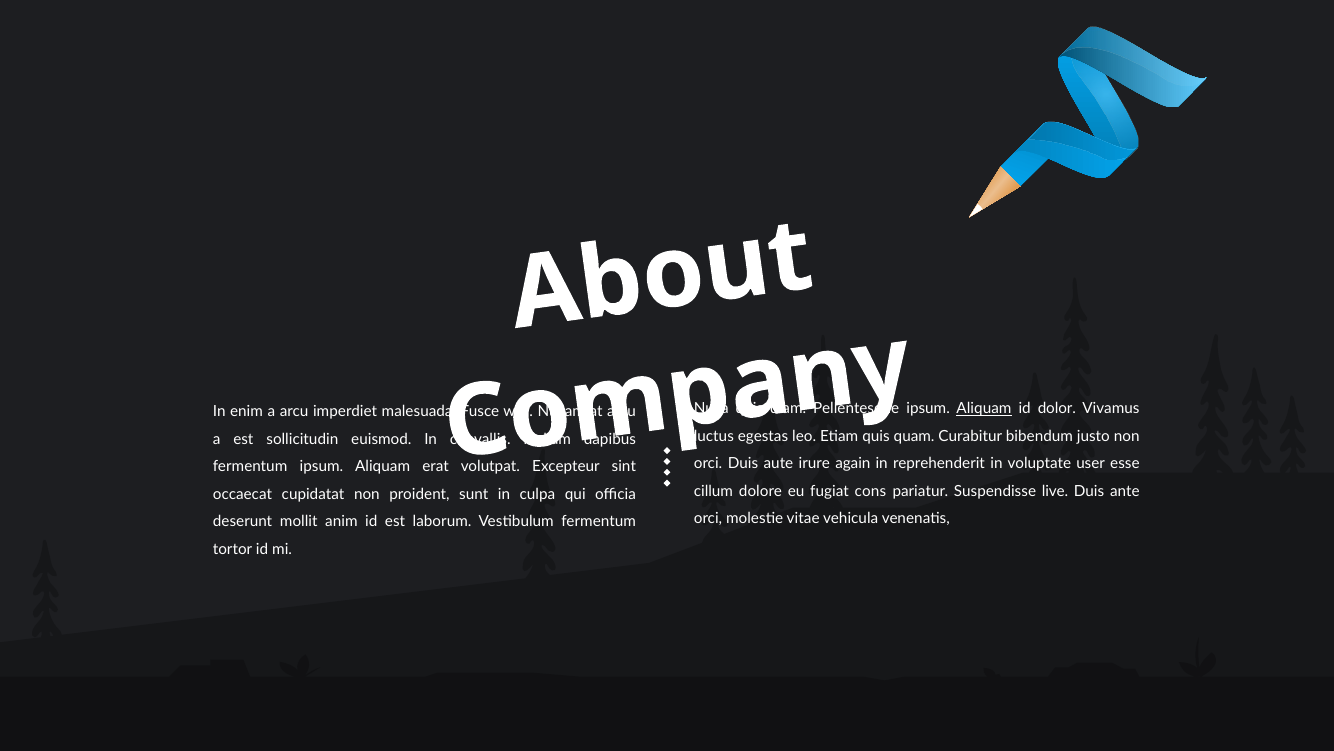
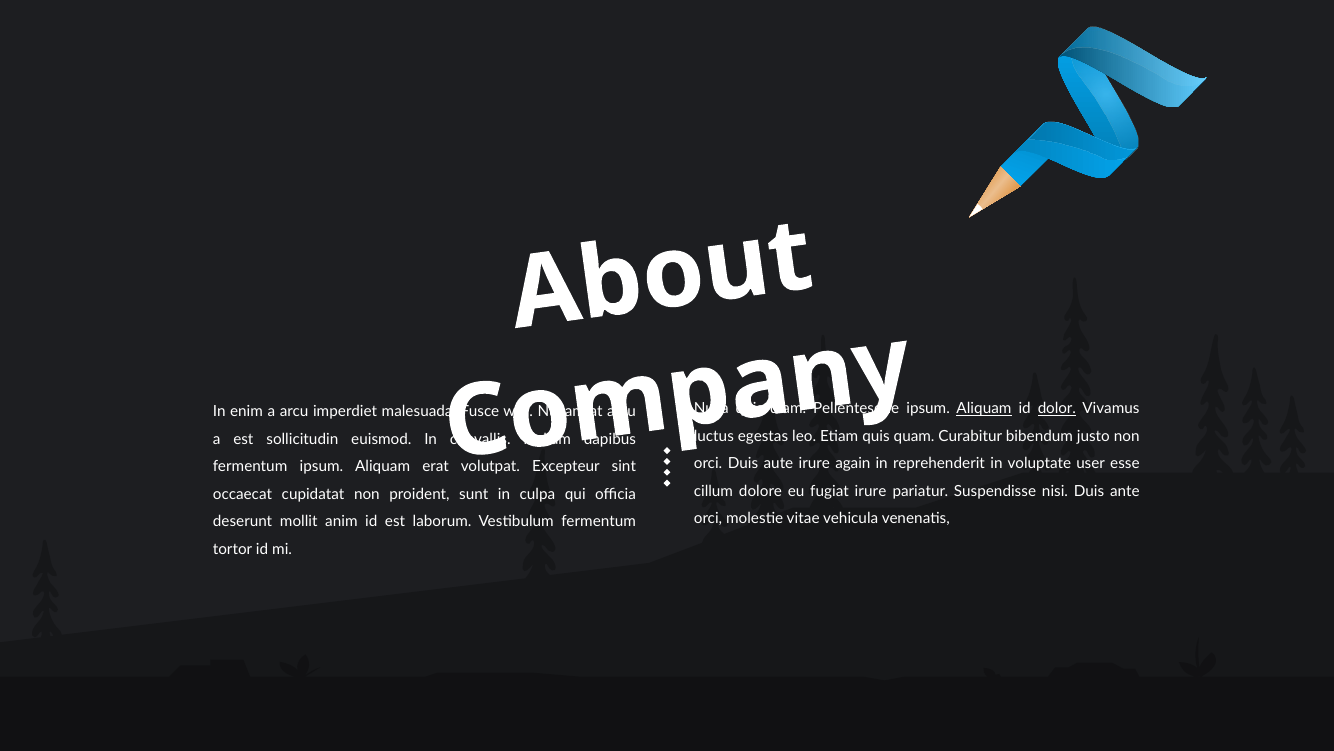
dolor underline: none -> present
fugiat cons: cons -> irure
live: live -> nisi
